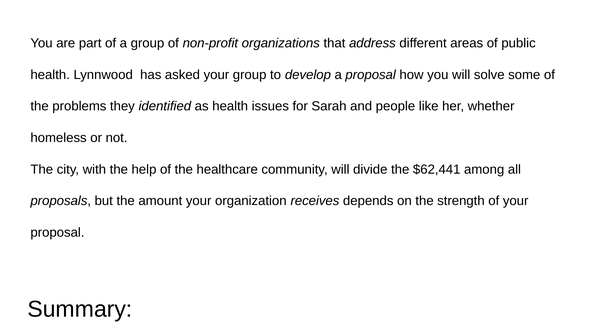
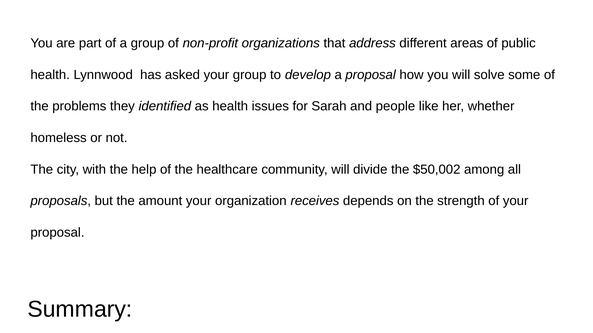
$62,441: $62,441 -> $50,002
